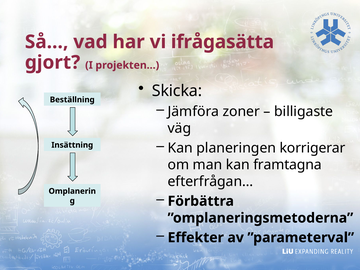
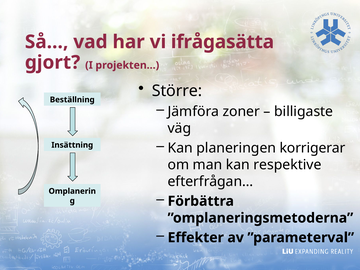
Skicka: Skicka -> Större
framtagna: framtagna -> respektive
